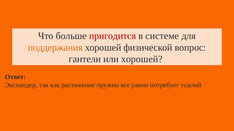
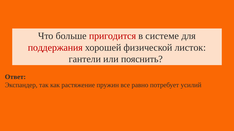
поддержания colour: orange -> red
вопрос: вопрос -> листок
или хорошей: хорошей -> пояснить
